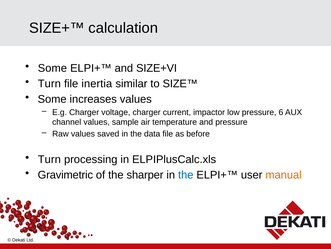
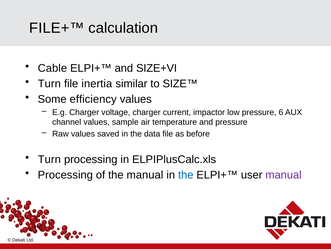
SIZE+™: SIZE+™ -> FILE+™
Some at (52, 68): Some -> Cable
increases: increases -> efficiency
Gravimetric at (65, 174): Gravimetric -> Processing
the sharper: sharper -> manual
manual at (284, 174) colour: orange -> purple
